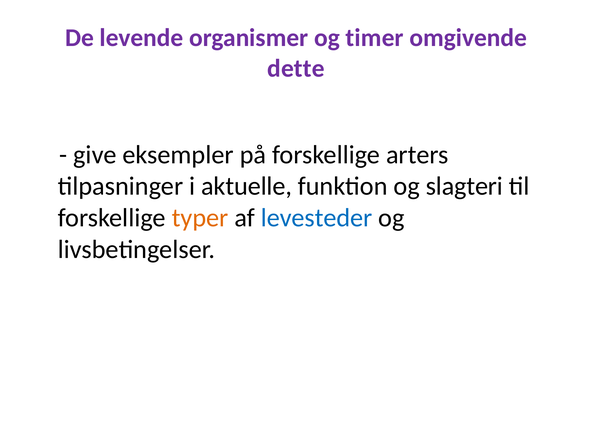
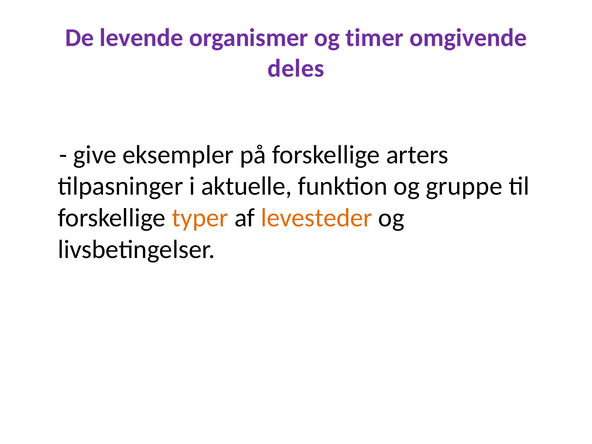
dette: dette -> deles
slagteri: slagteri -> gruppe
levesteder colour: blue -> orange
